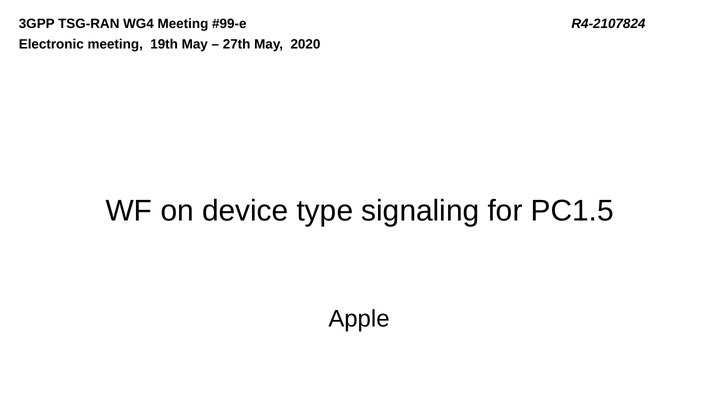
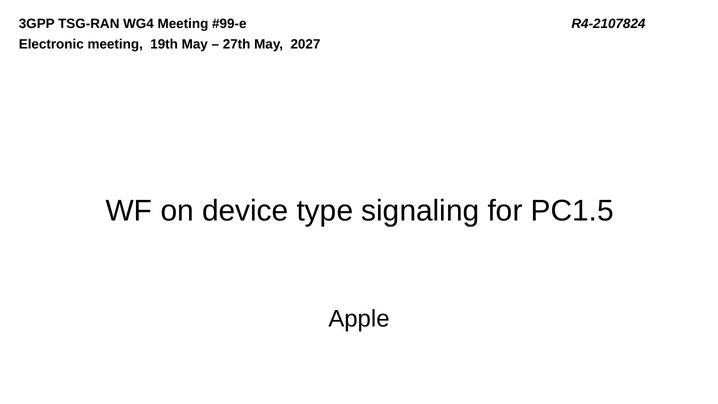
2020: 2020 -> 2027
